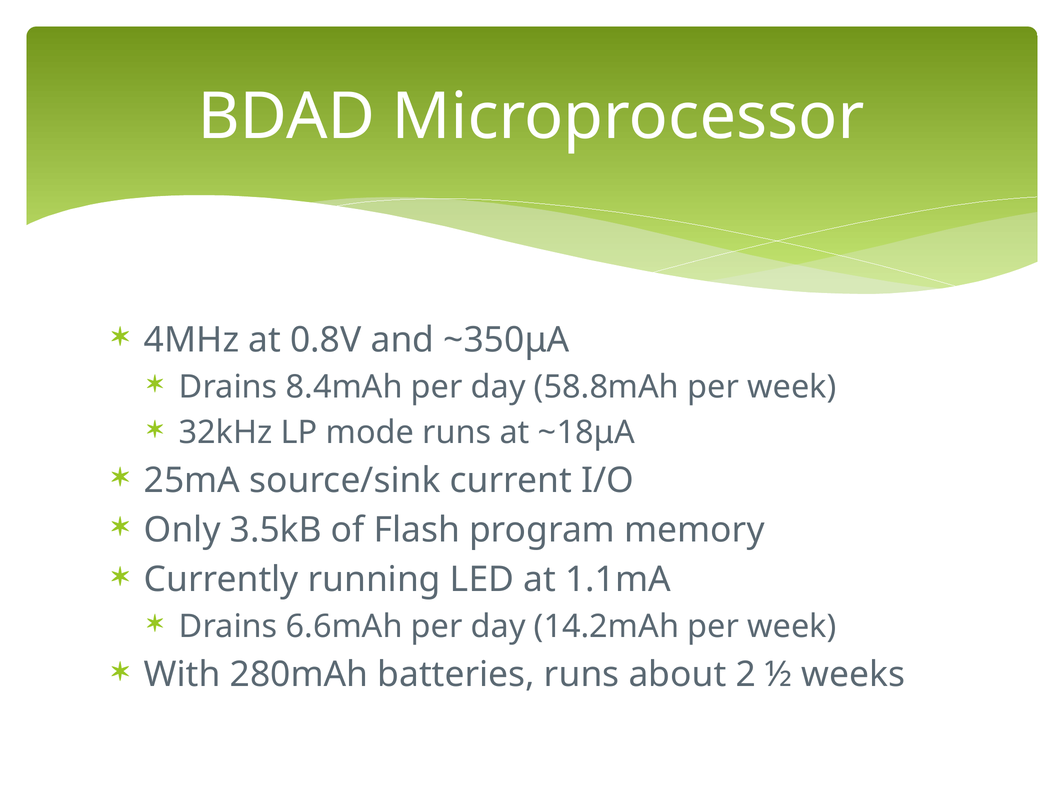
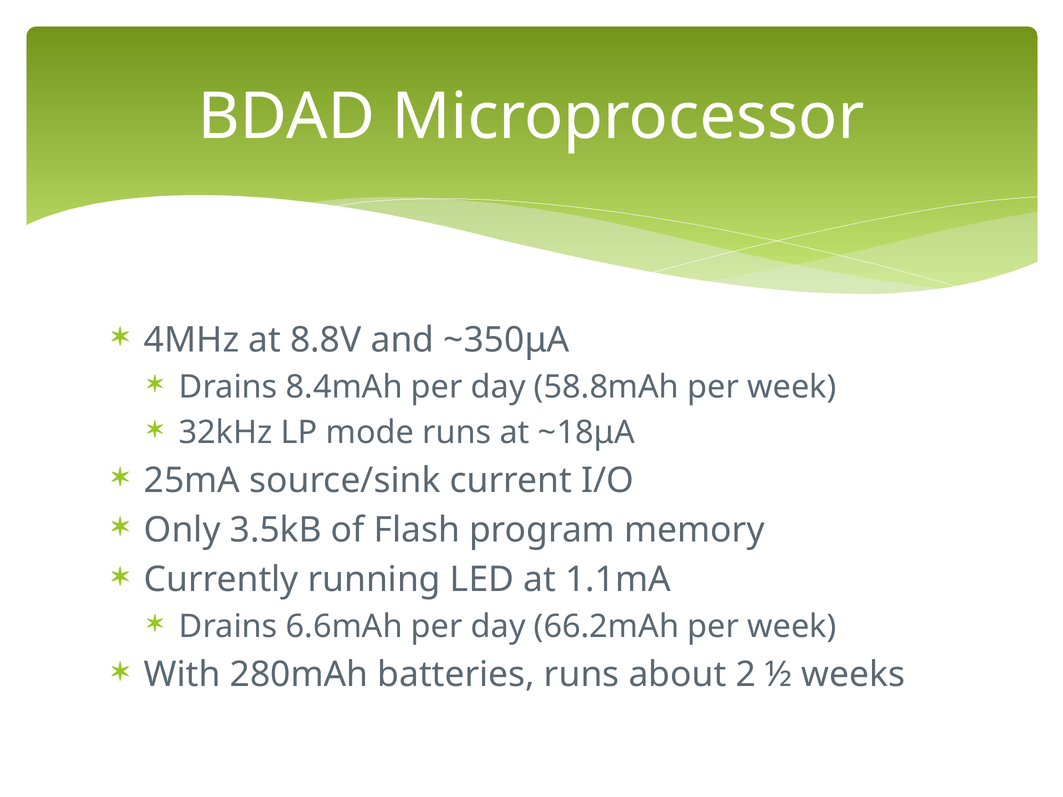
0.8V: 0.8V -> 8.8V
14.2mAh: 14.2mAh -> 66.2mAh
